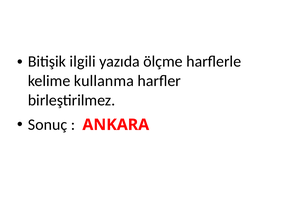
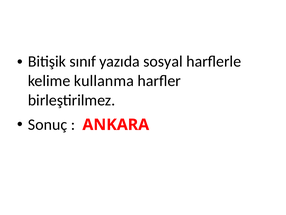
ilgili: ilgili -> sınıf
ölçme: ölçme -> sosyal
